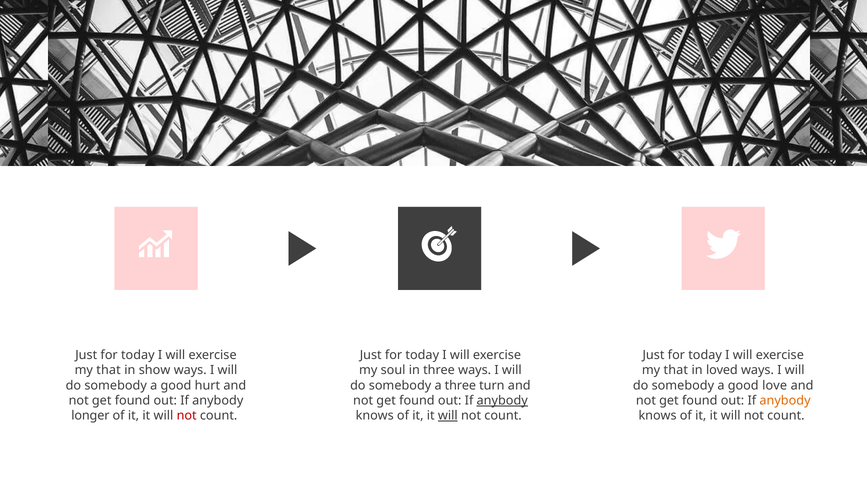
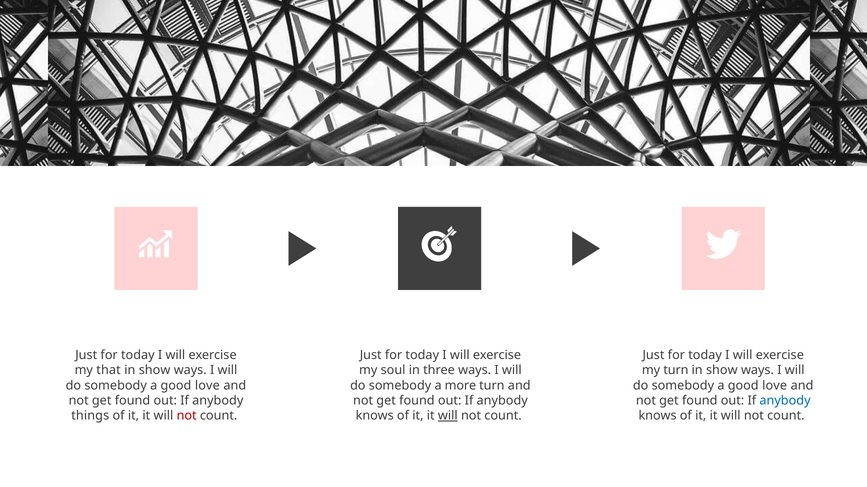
that at (676, 371): that -> turn
loved at (722, 371): loved -> show
hurt at (207, 386): hurt -> love
a three: three -> more
anybody at (502, 401) underline: present -> none
anybody at (785, 401) colour: orange -> blue
longer: longer -> things
